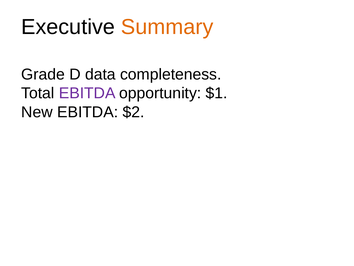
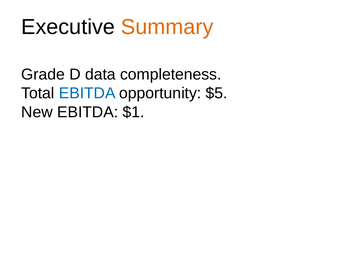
EBITDA at (87, 93) colour: purple -> blue
$1: $1 -> $5
$2: $2 -> $1
